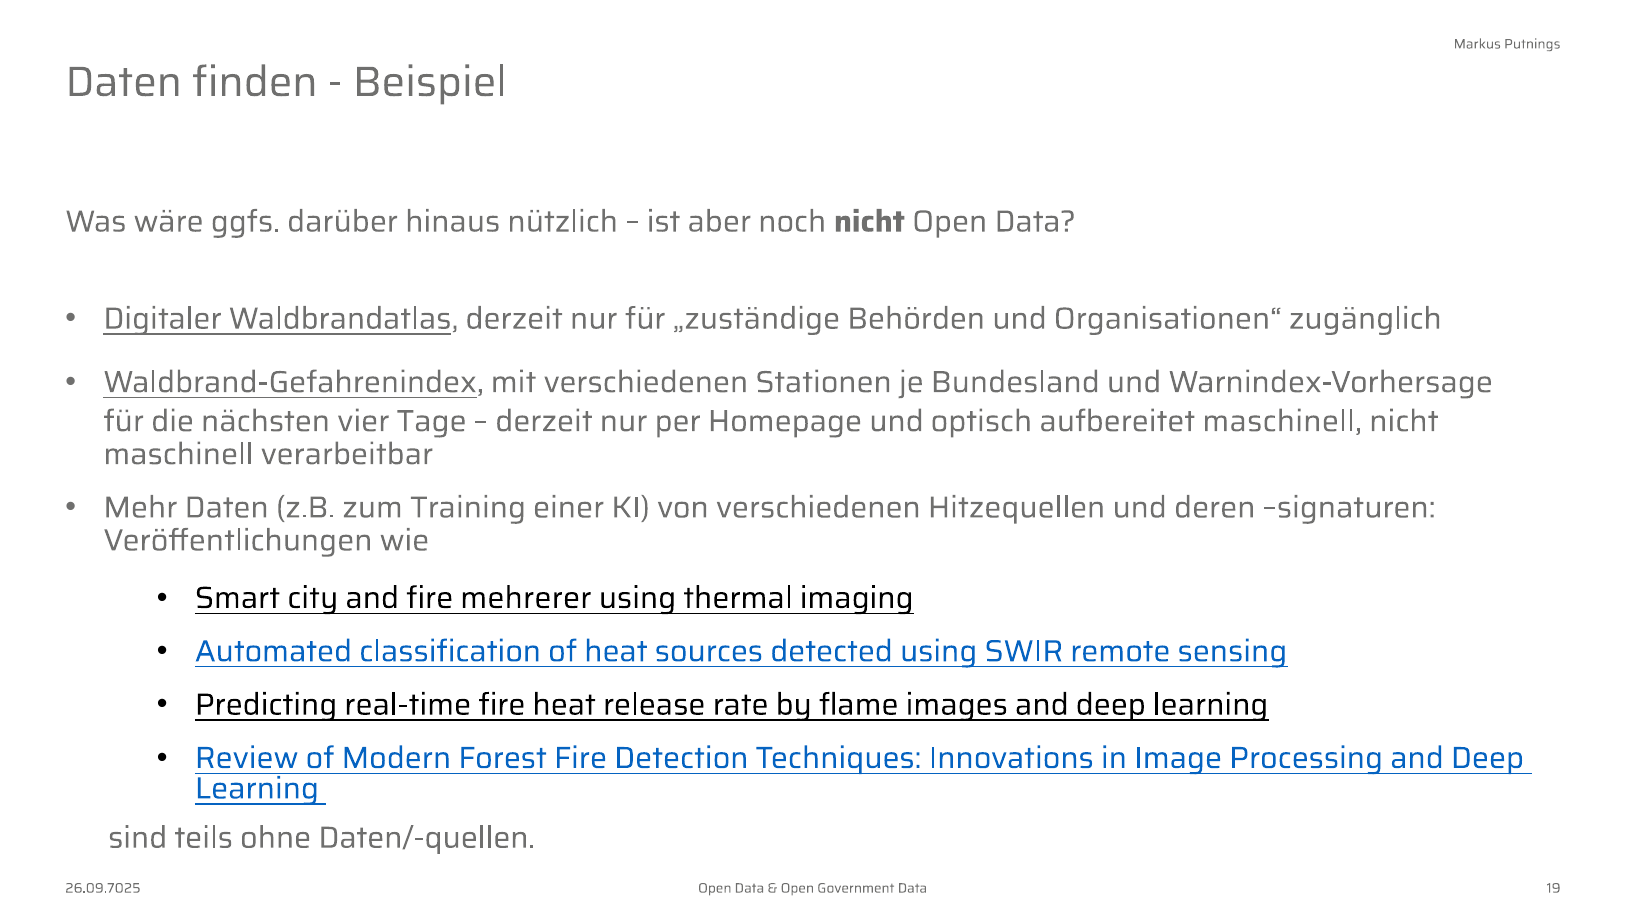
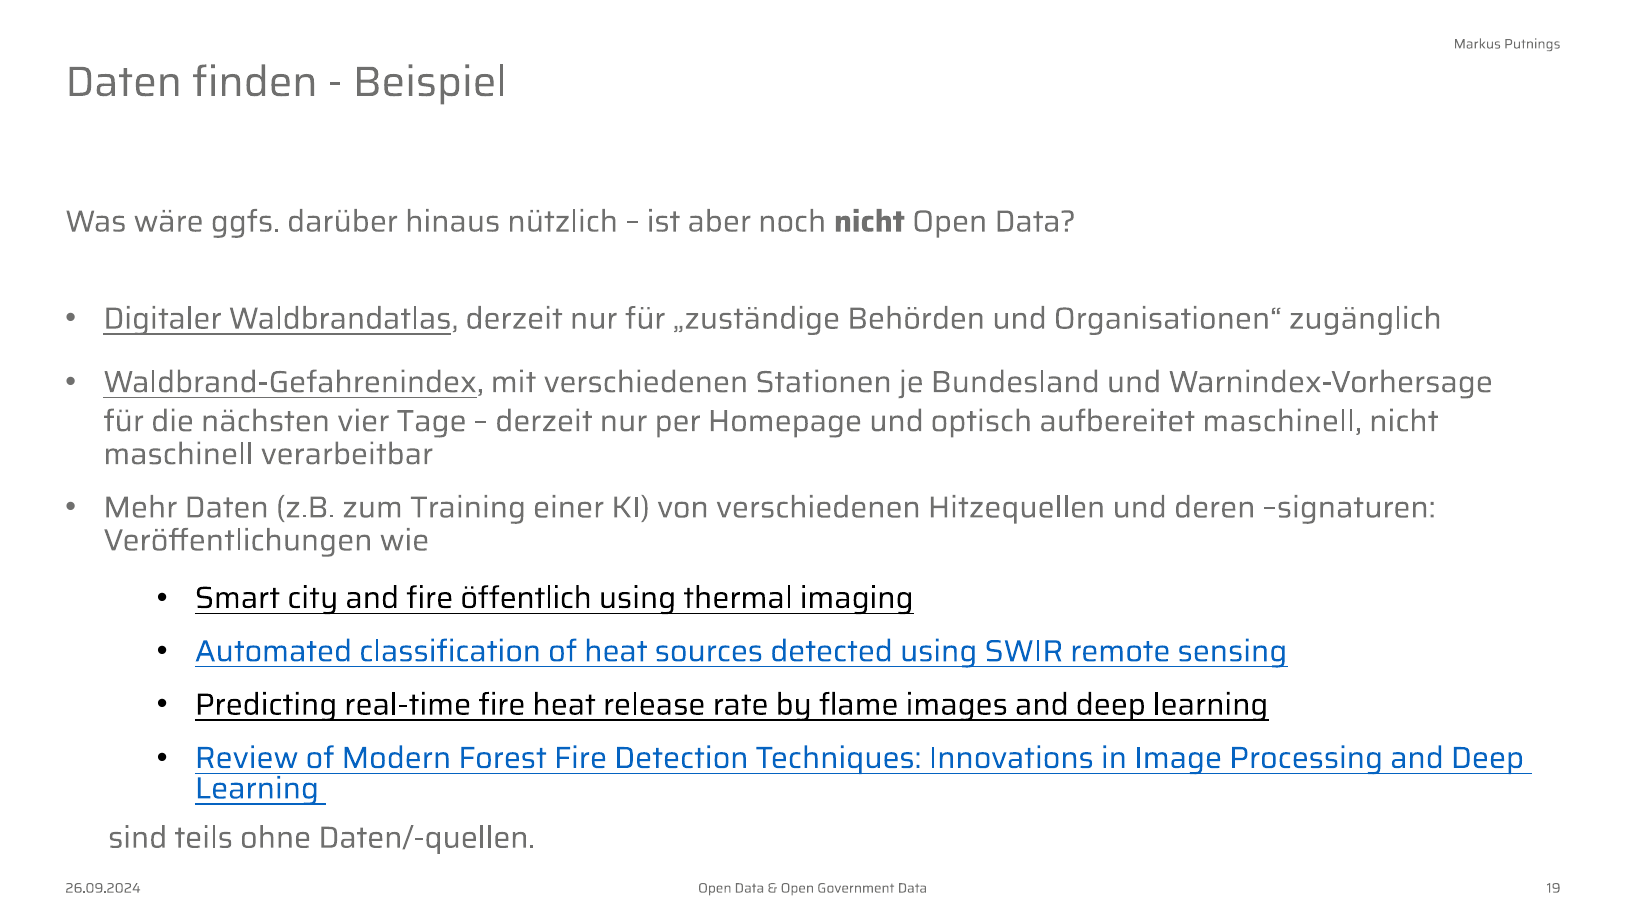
mehrerer: mehrerer -> öffentlich
26.09.7025: 26.09.7025 -> 26.09.2024
